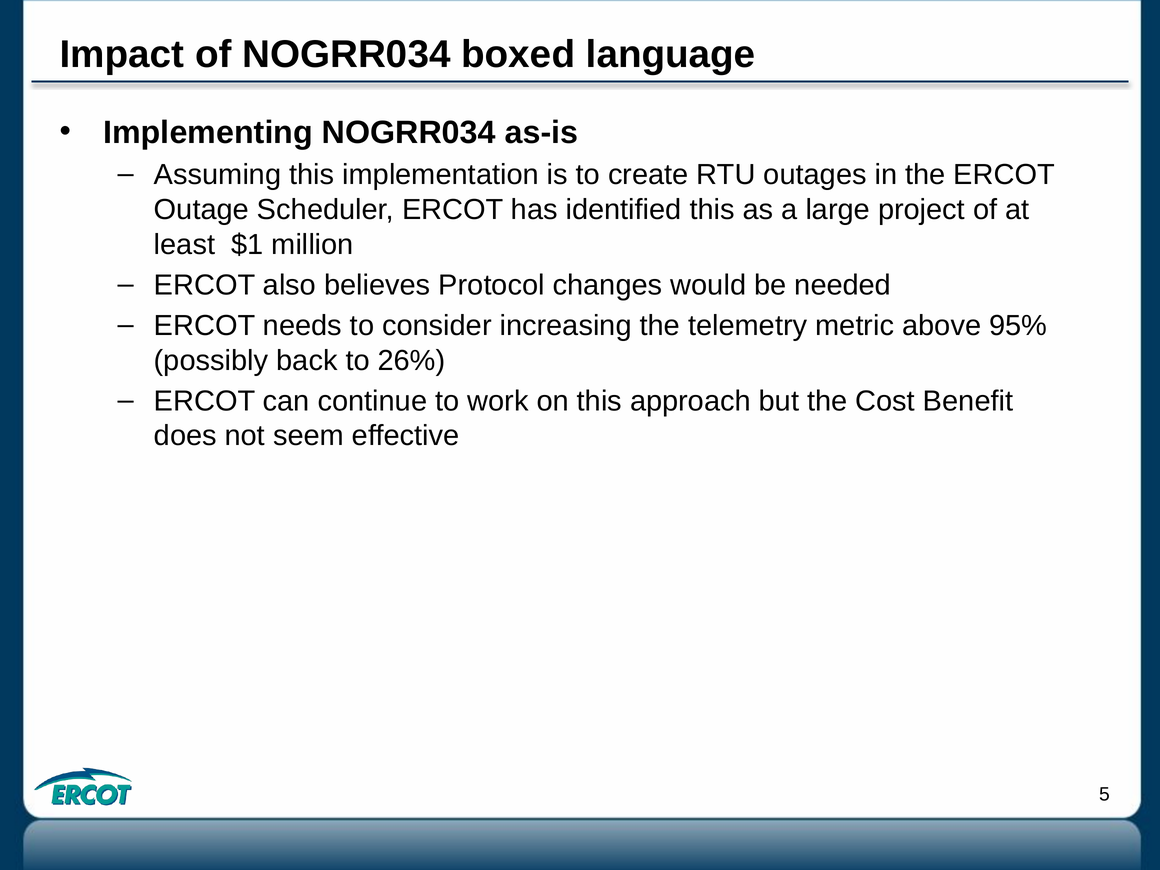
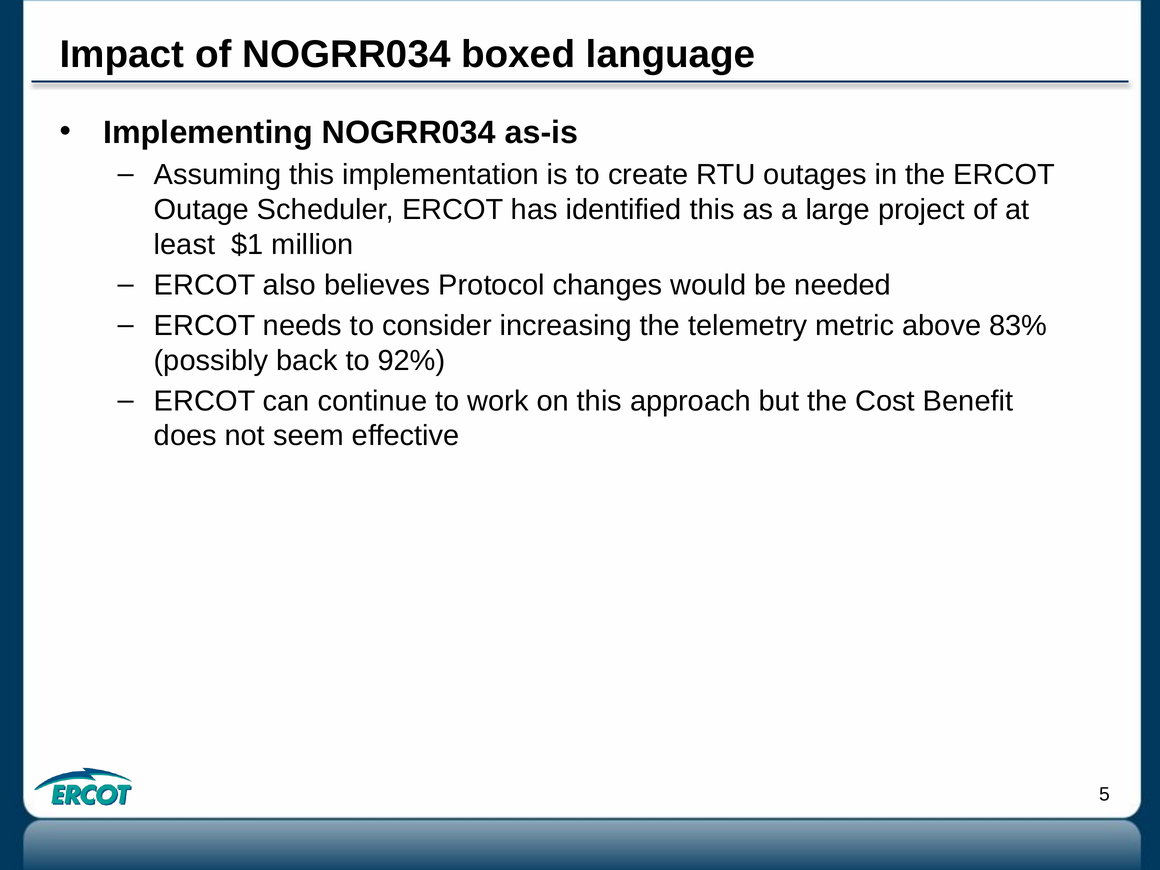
95%: 95% -> 83%
26%: 26% -> 92%
